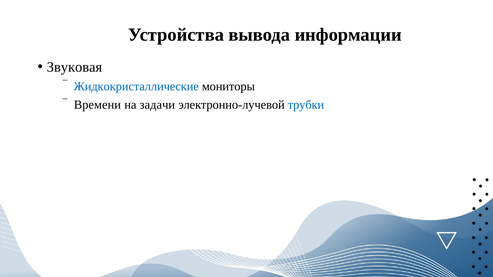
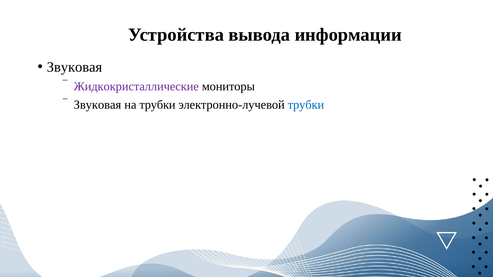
Жидкокристаллические colour: blue -> purple
Времени at (97, 105): Времени -> Звуковая
на задачи: задачи -> трубки
